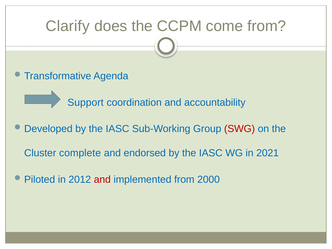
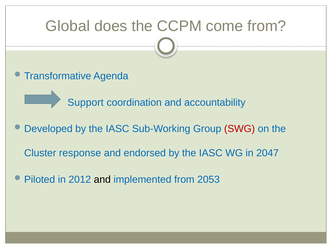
Clarify: Clarify -> Global
complete: complete -> response
2021: 2021 -> 2047
and at (102, 179) colour: red -> black
2000: 2000 -> 2053
